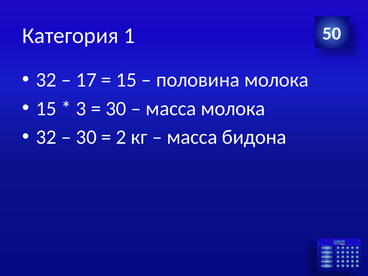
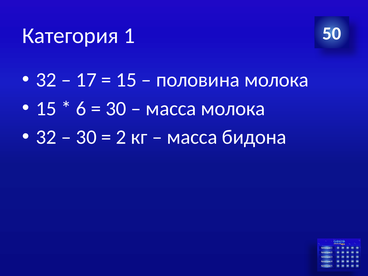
3: 3 -> 6
